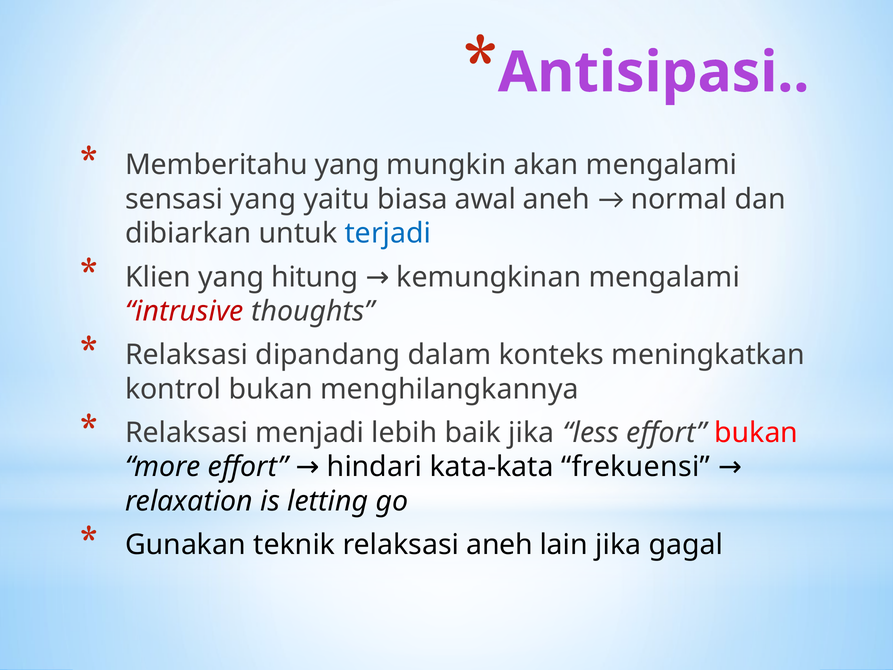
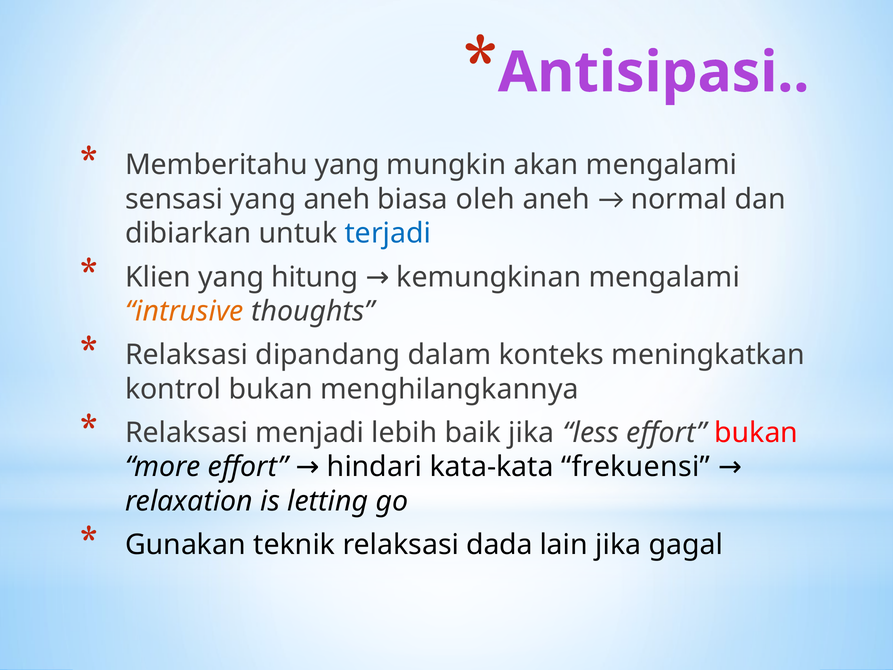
yang yaitu: yaitu -> aneh
awal: awal -> oleh
intrusive colour: red -> orange
relaksasi aneh: aneh -> dada
